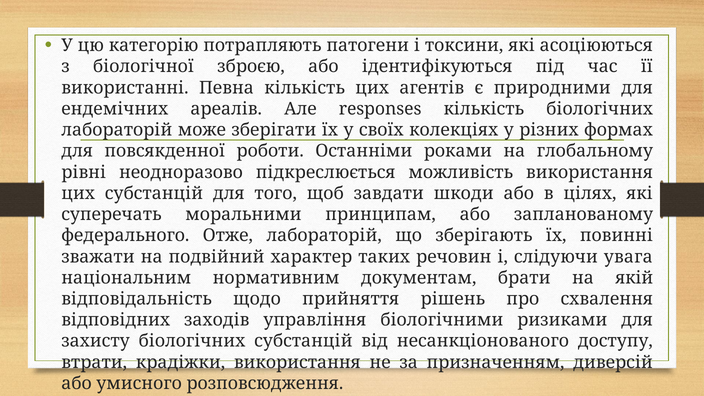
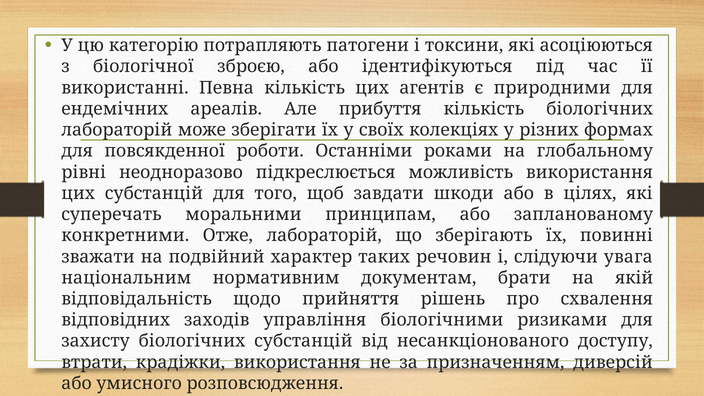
responses: responses -> прибуття
федерального: федерального -> конкретними
